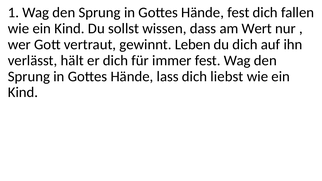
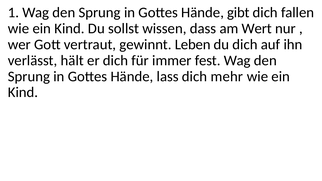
Hände fest: fest -> gibt
liebst: liebst -> mehr
